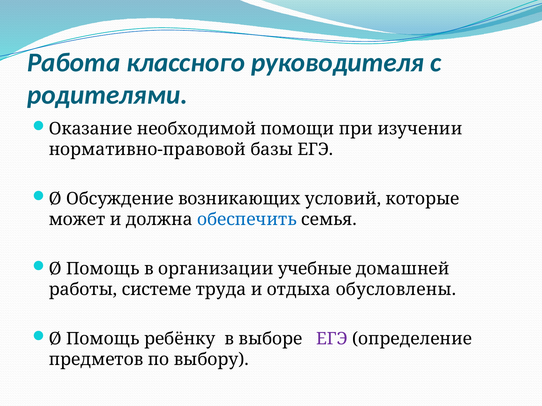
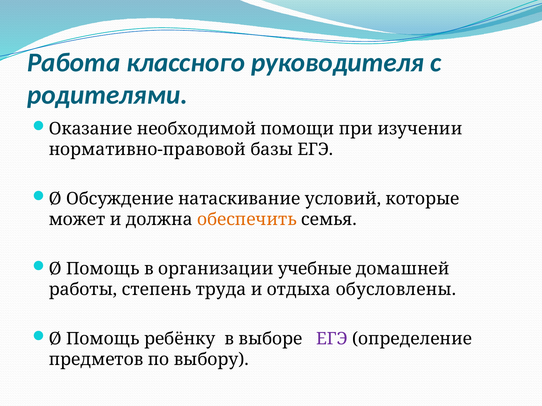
возникающих: возникающих -> натаскивание
обеспечить colour: blue -> orange
системе: системе -> степень
